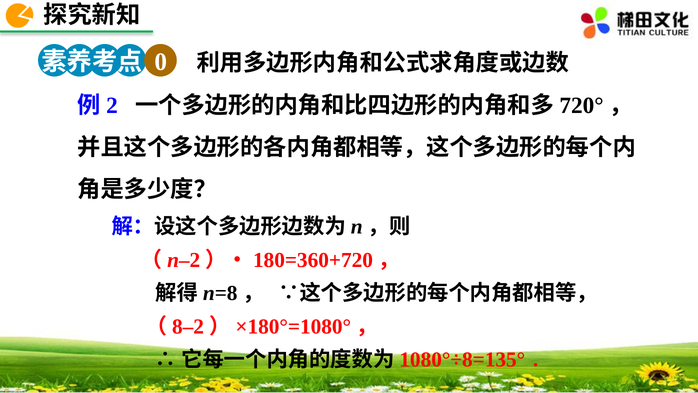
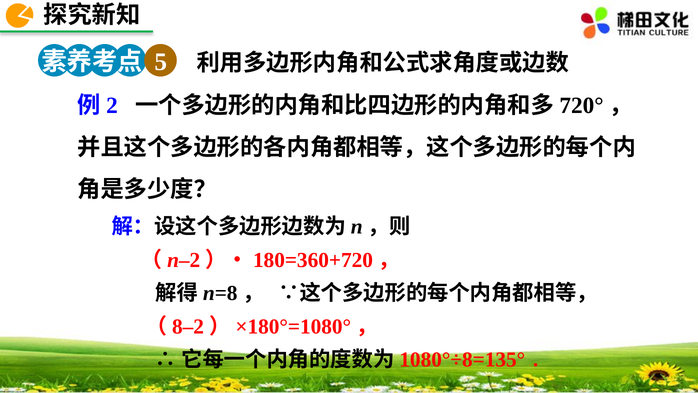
0: 0 -> 5
